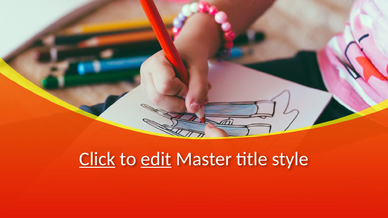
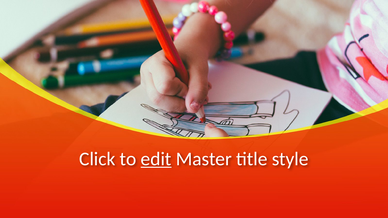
Click underline: present -> none
